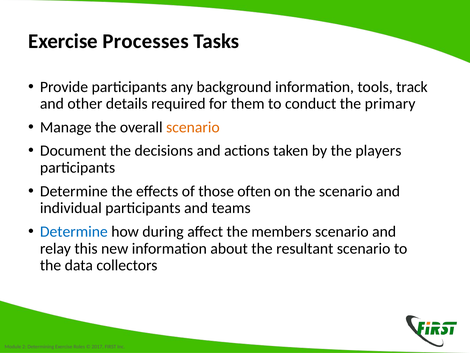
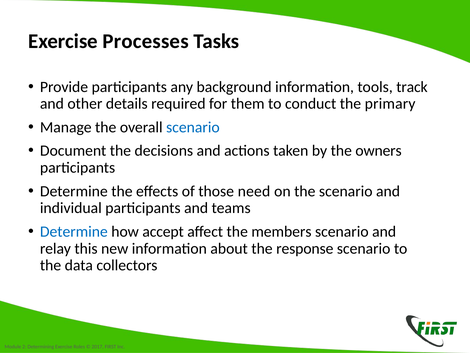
scenario at (193, 127) colour: orange -> blue
players: players -> owners
often: often -> need
during: during -> accept
resultant: resultant -> response
